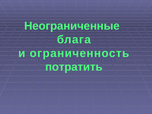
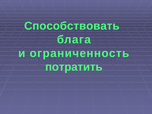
Неограниченные: Неограниченные -> Способствовать
